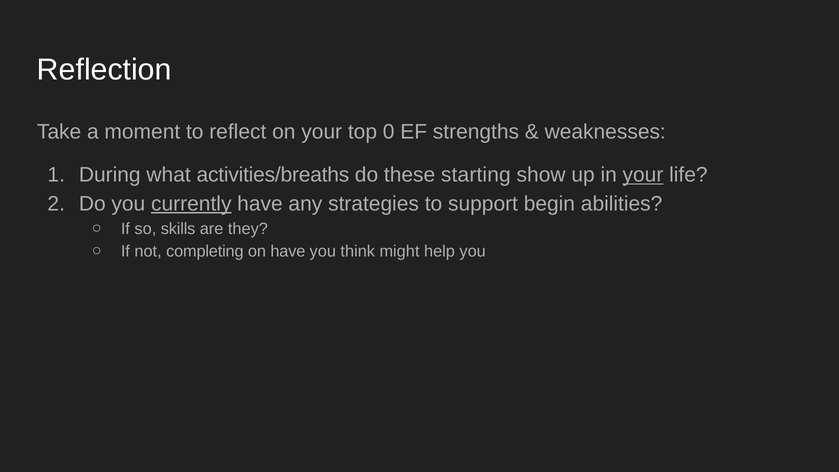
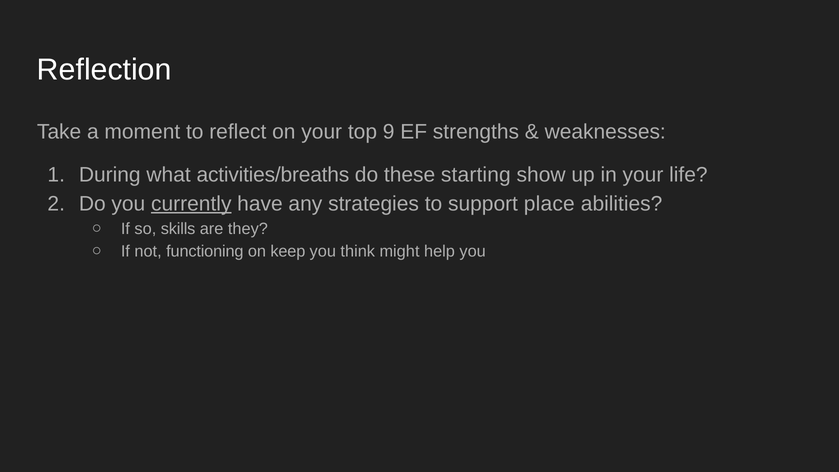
0: 0 -> 9
your at (643, 175) underline: present -> none
begin: begin -> place
completing: completing -> functioning
on have: have -> keep
